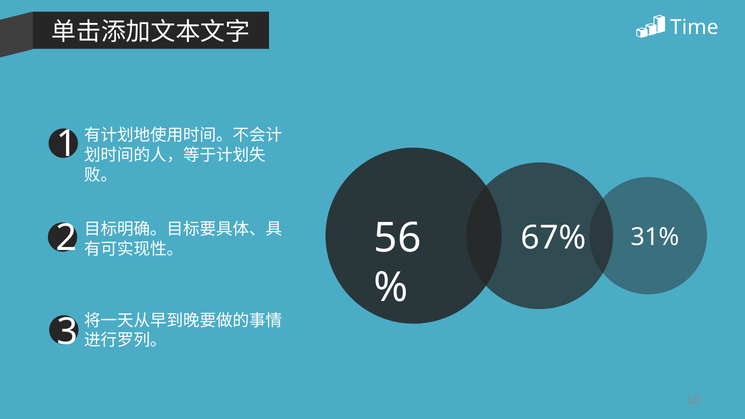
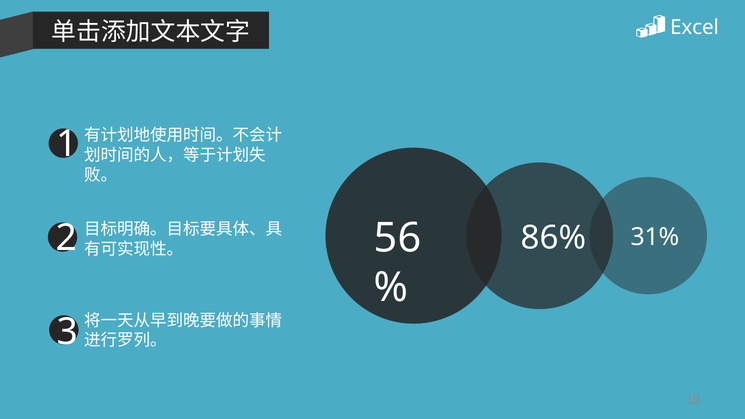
Time: Time -> Excel
67%: 67% -> 86%
